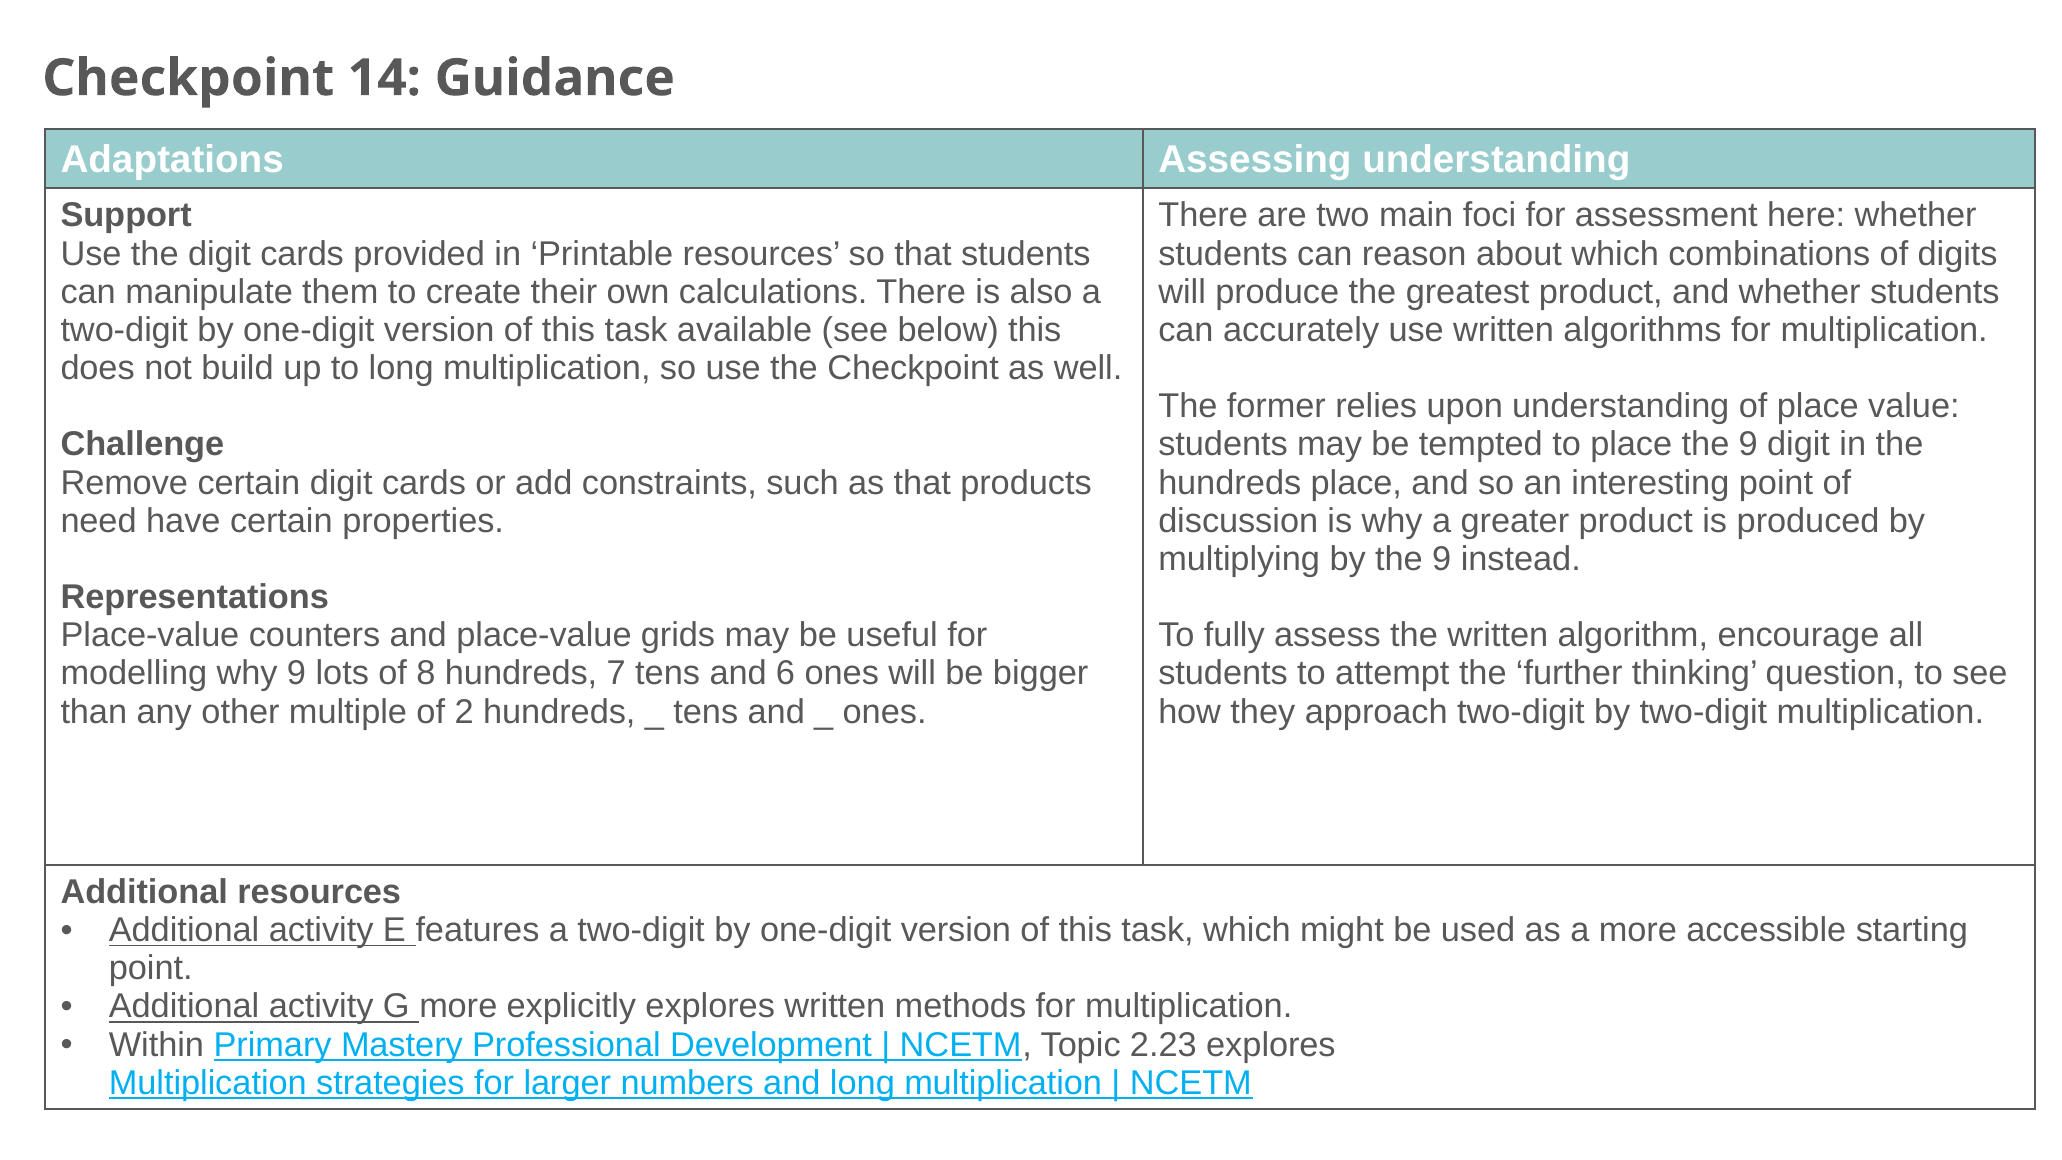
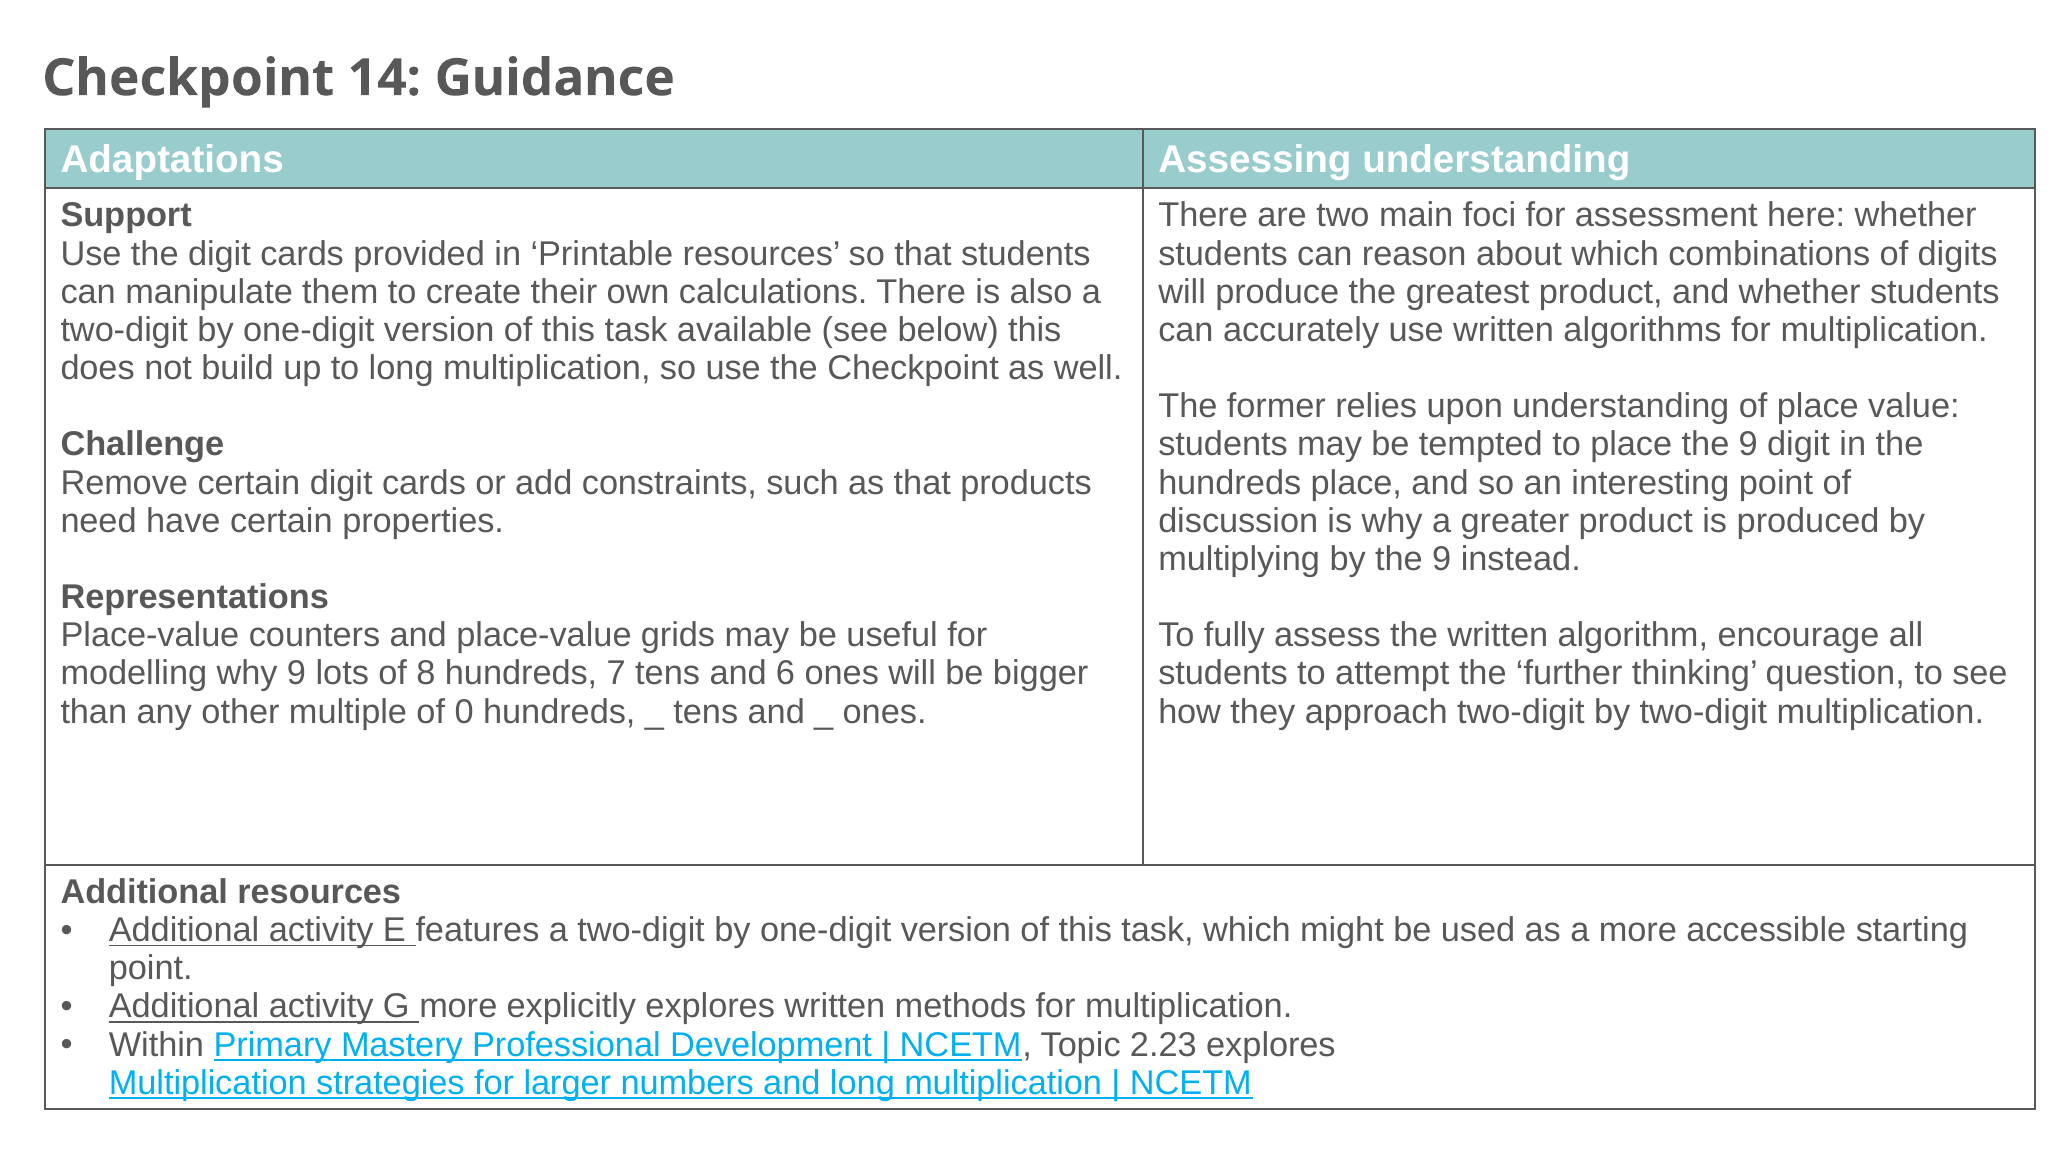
2: 2 -> 0
